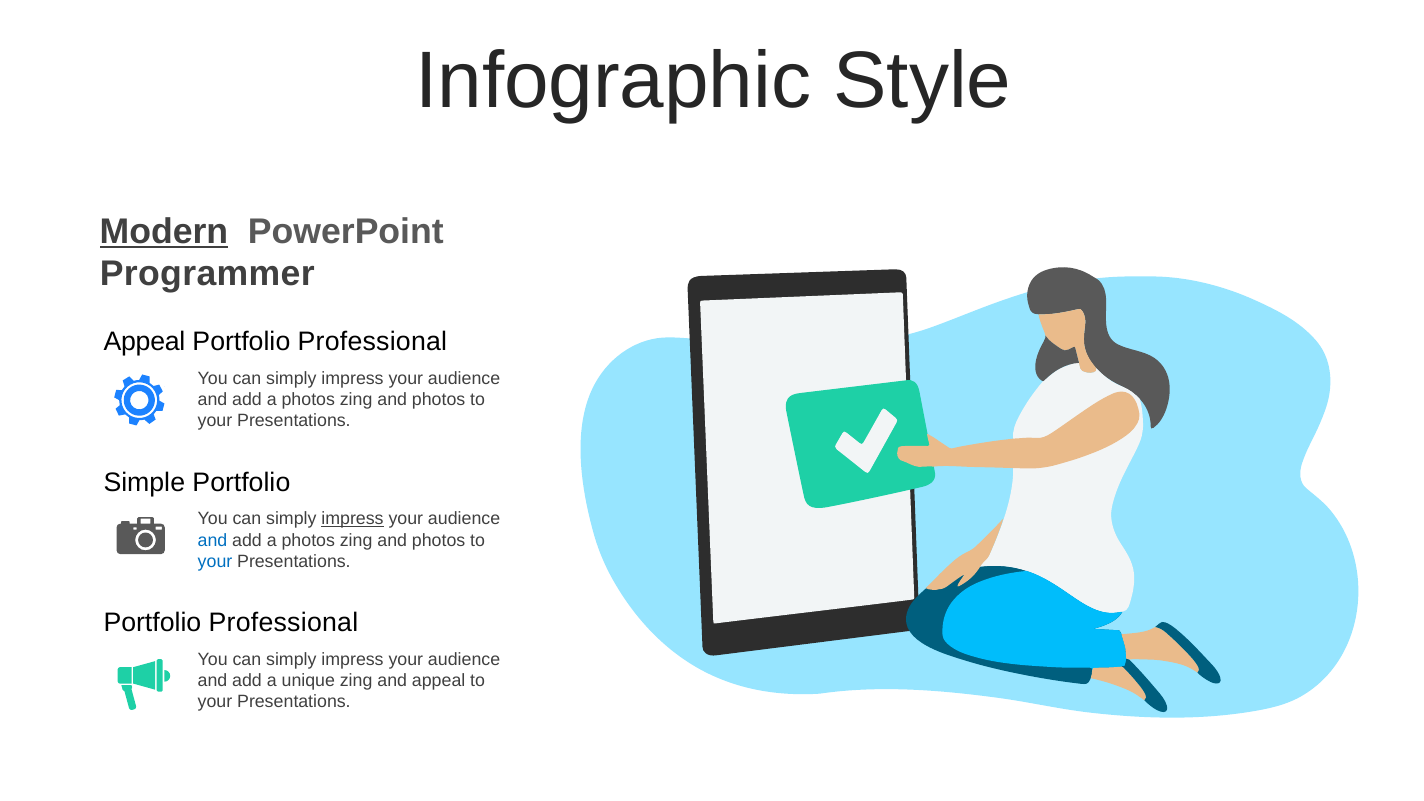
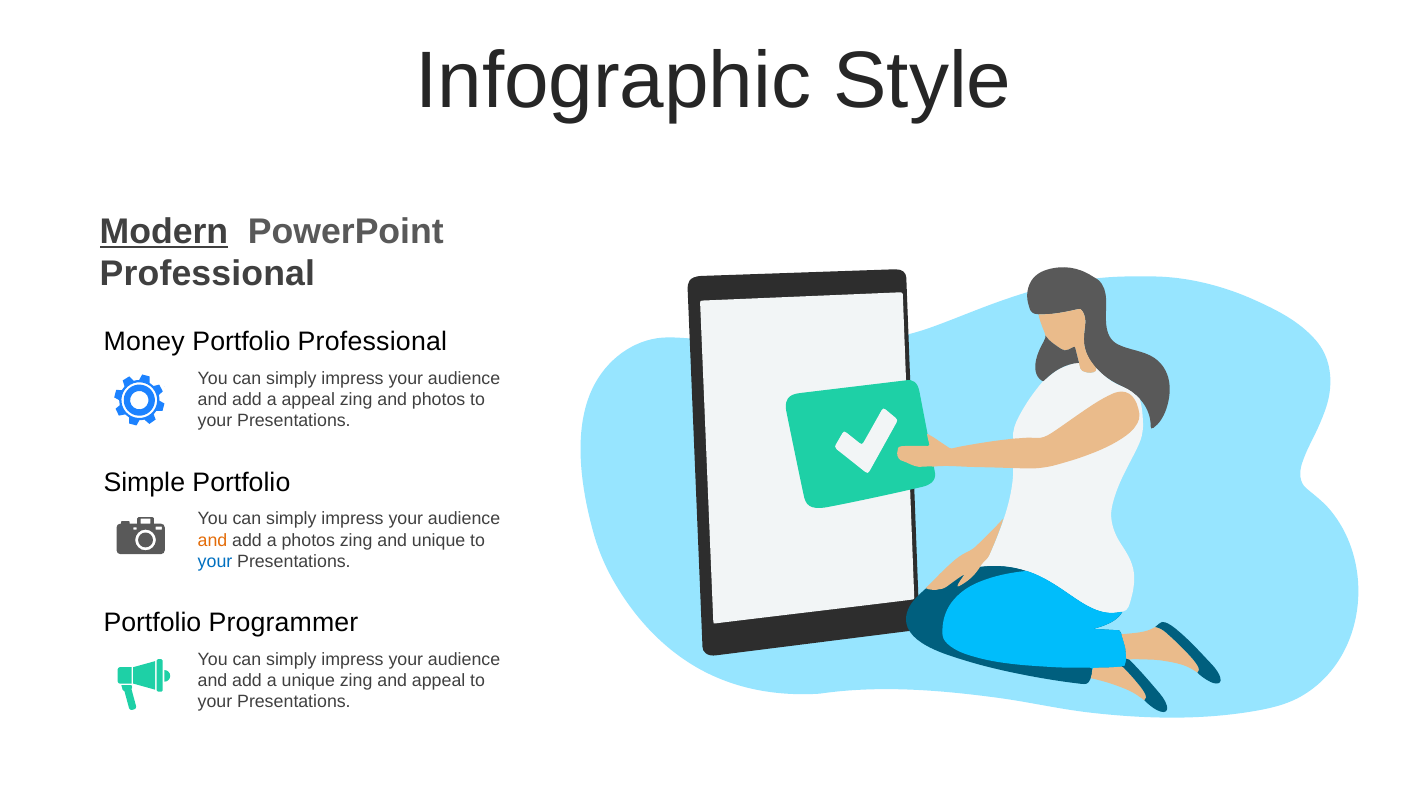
Programmer at (207, 274): Programmer -> Professional
Appeal at (144, 341): Appeal -> Money
photos at (308, 400): photos -> appeal
impress at (352, 519) underline: present -> none
and at (213, 540) colour: blue -> orange
photos at (439, 540): photos -> unique
Professional at (283, 623): Professional -> Programmer
